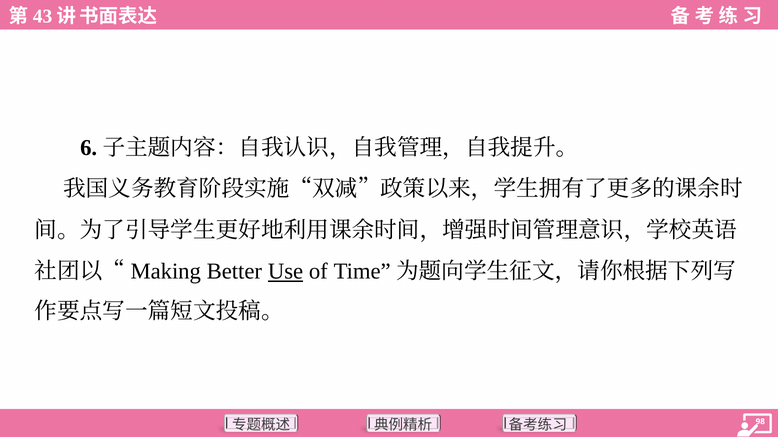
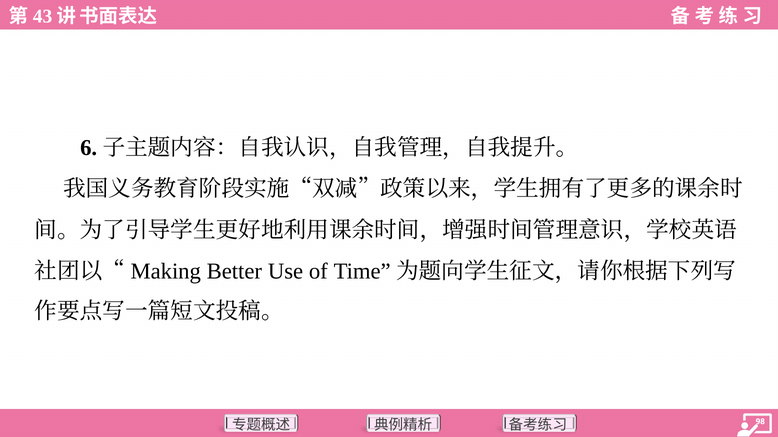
Use underline: present -> none
